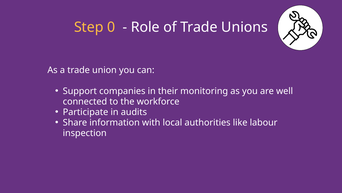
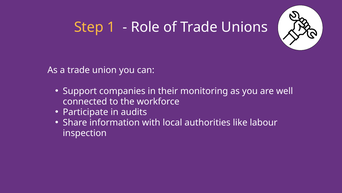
0: 0 -> 1
